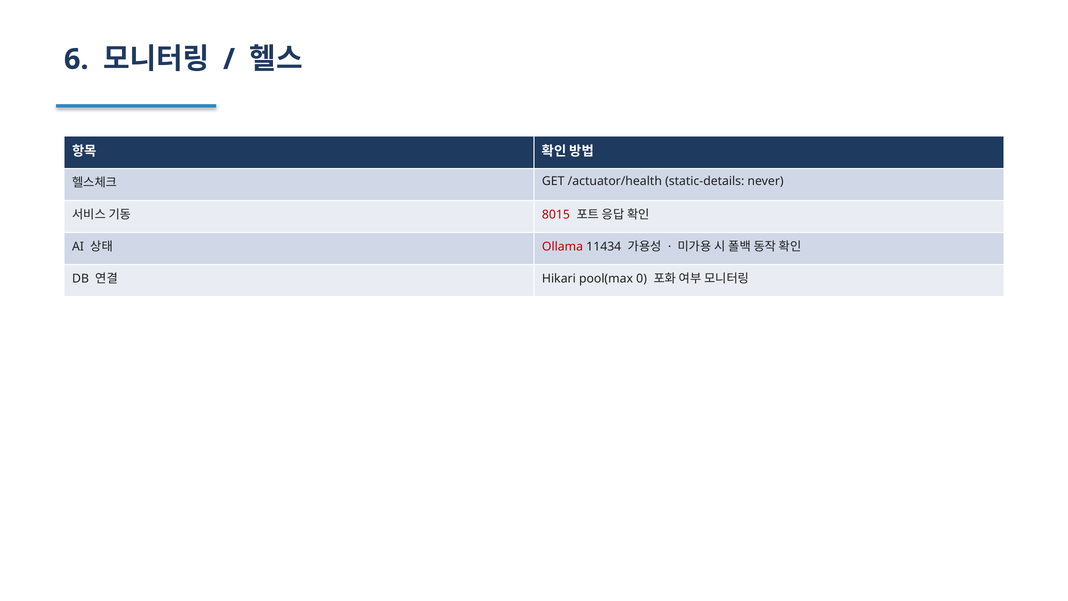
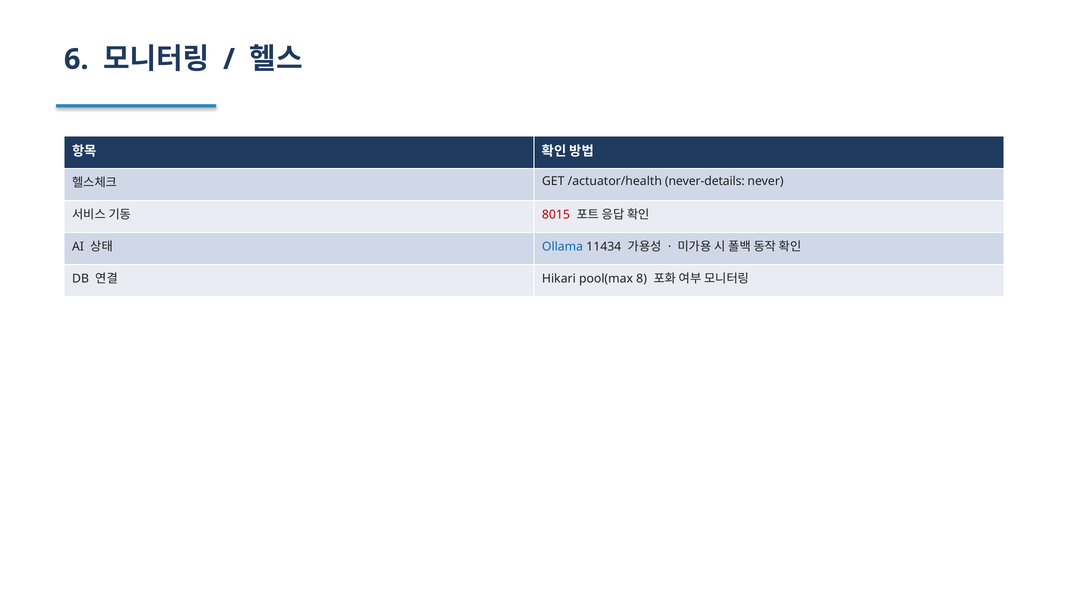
static-details: static-details -> never-details
Ollama colour: red -> blue
0: 0 -> 8
